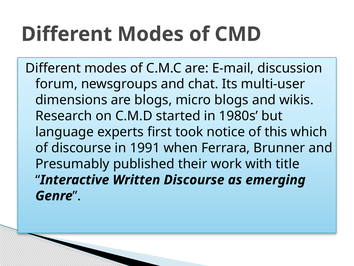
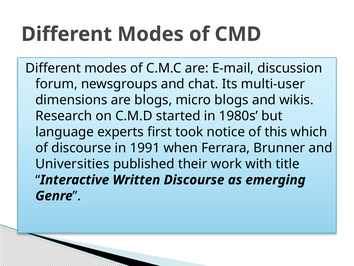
Presumably: Presumably -> Universities
